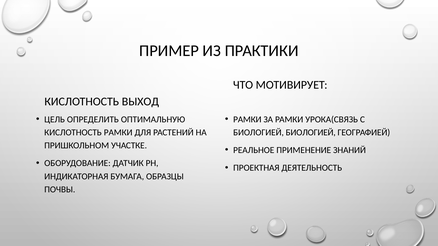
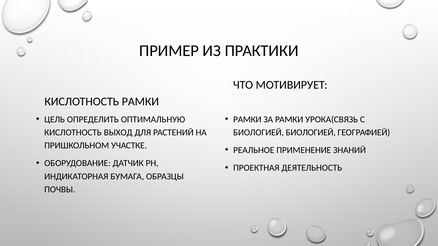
КИСЛОТНОСТЬ ВЫХОД: ВЫХОД -> РАМКИ
КИСЛОТНОСТЬ РАМКИ: РАМКИ -> ВЫХОД
